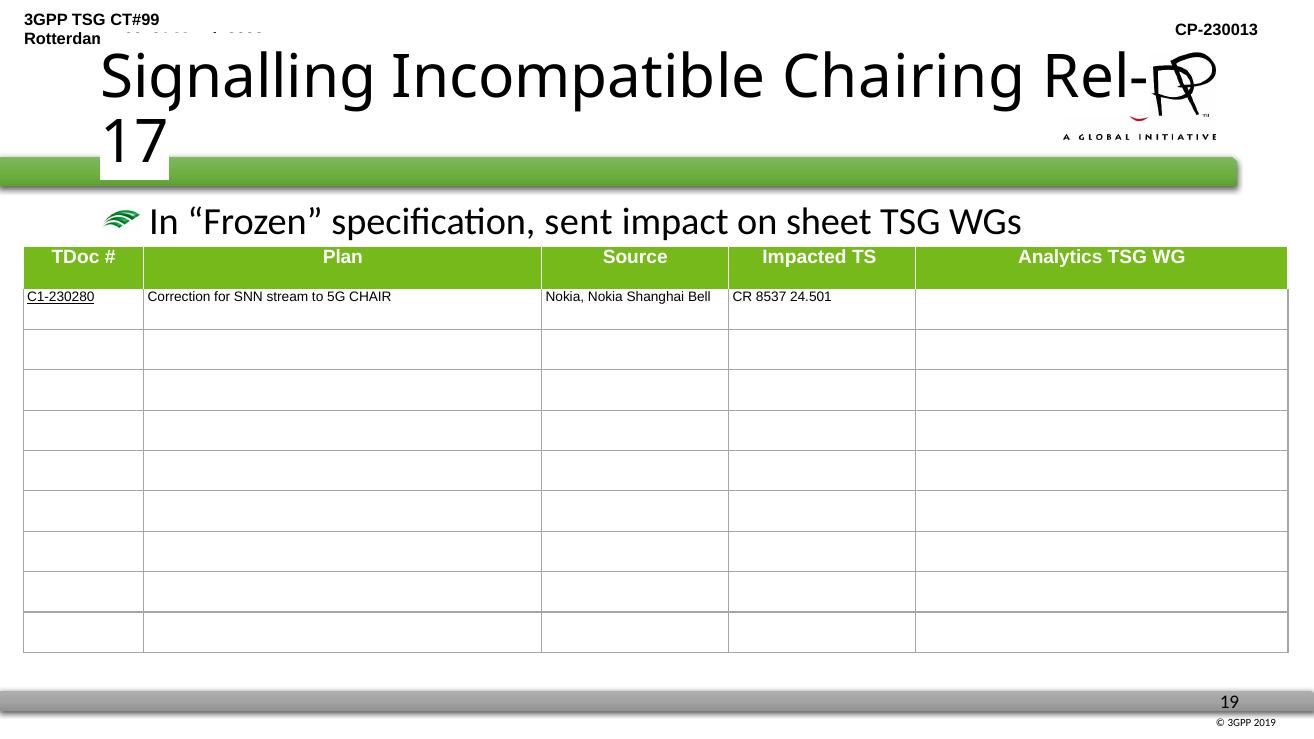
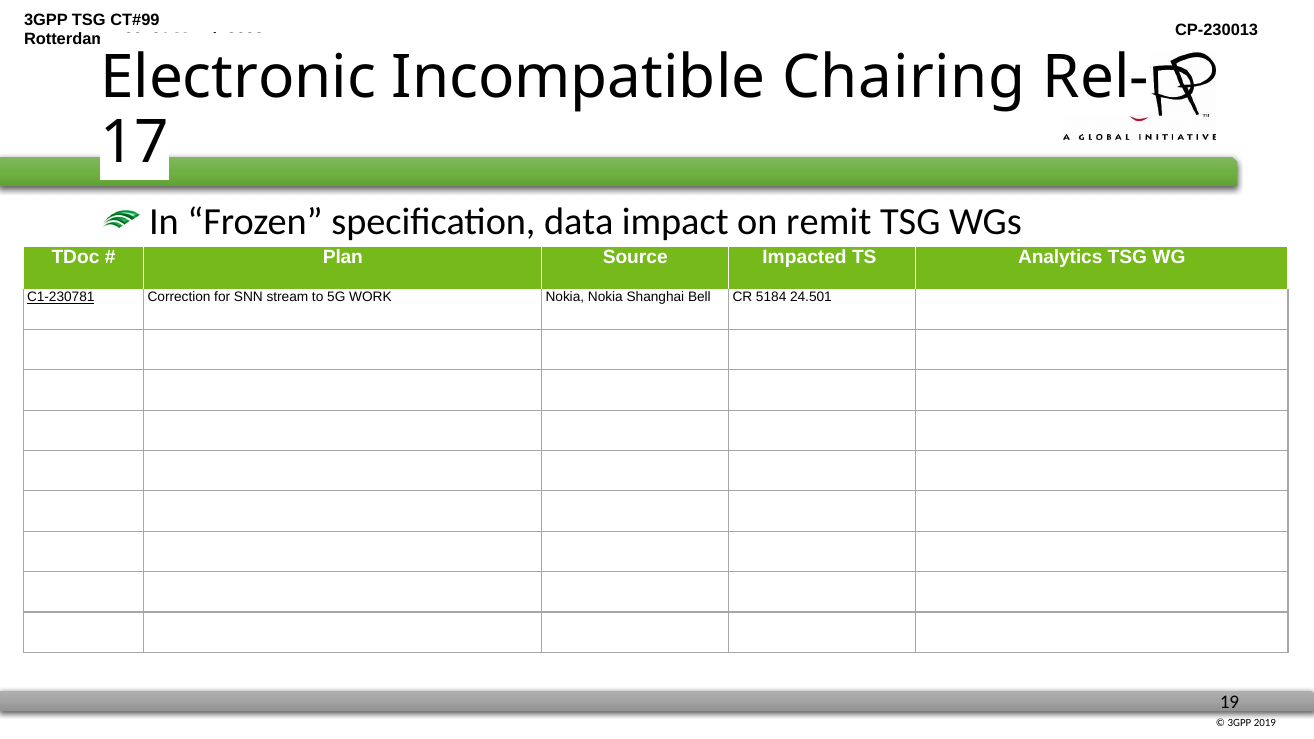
Signalling: Signalling -> Electronic
sent: sent -> data
sheet: sheet -> remit
C1-230280: C1-230280 -> C1-230781
CHAIR: CHAIR -> WORK
8537: 8537 -> 5184
